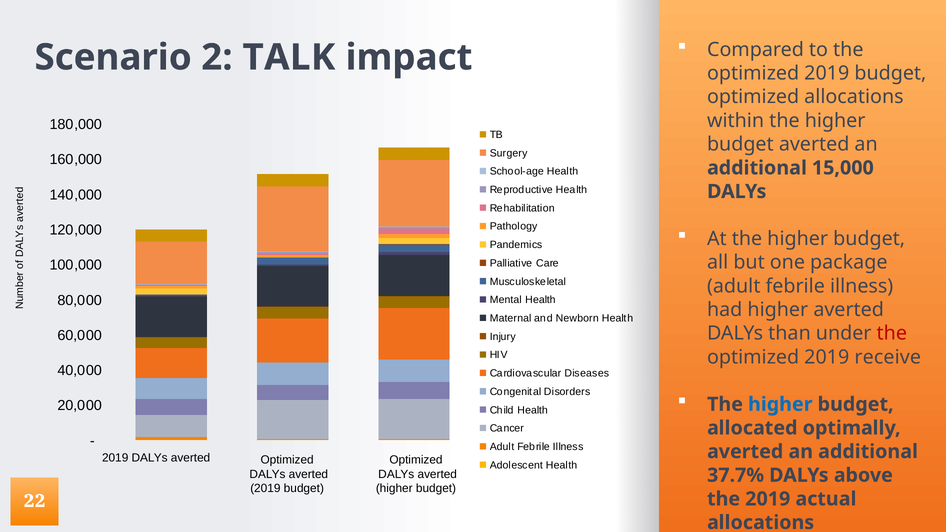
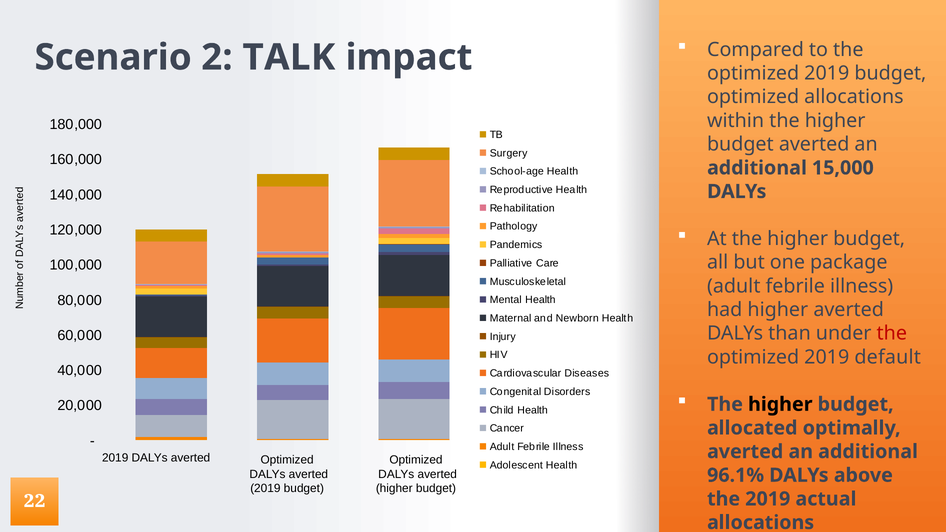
receive: receive -> default
higher at (780, 404) colour: blue -> black
37.7%: 37.7% -> 96.1%
